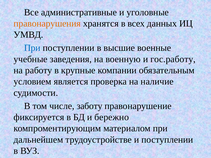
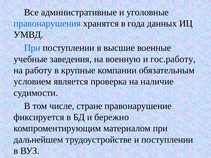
правонарушения colour: orange -> blue
всех: всех -> года
заботу: заботу -> стране
